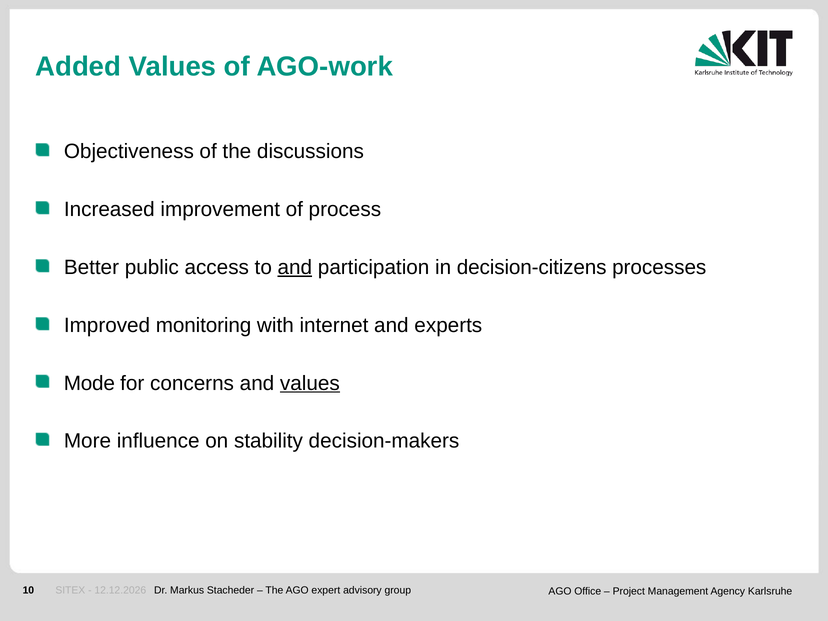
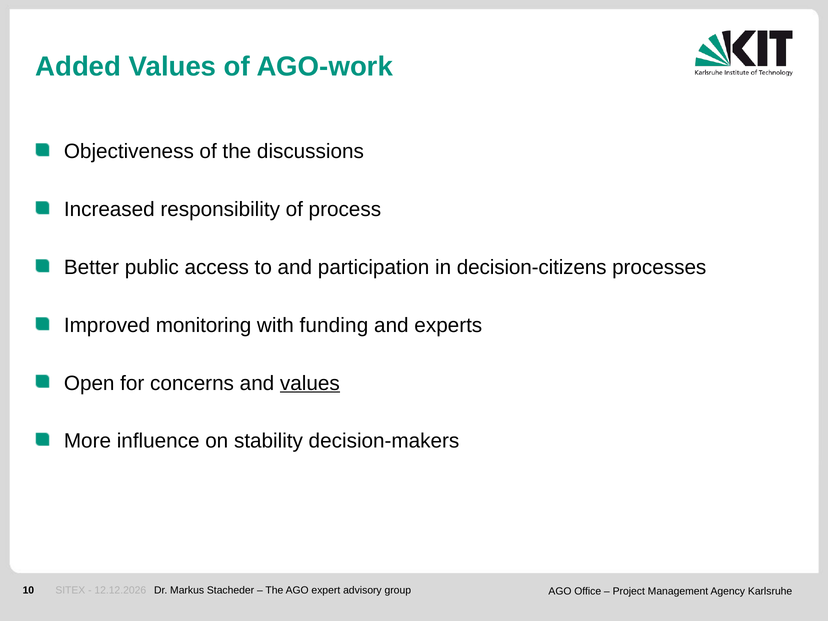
improvement: improvement -> responsibility
and at (295, 267) underline: present -> none
internet: internet -> funding
Mode: Mode -> Open
